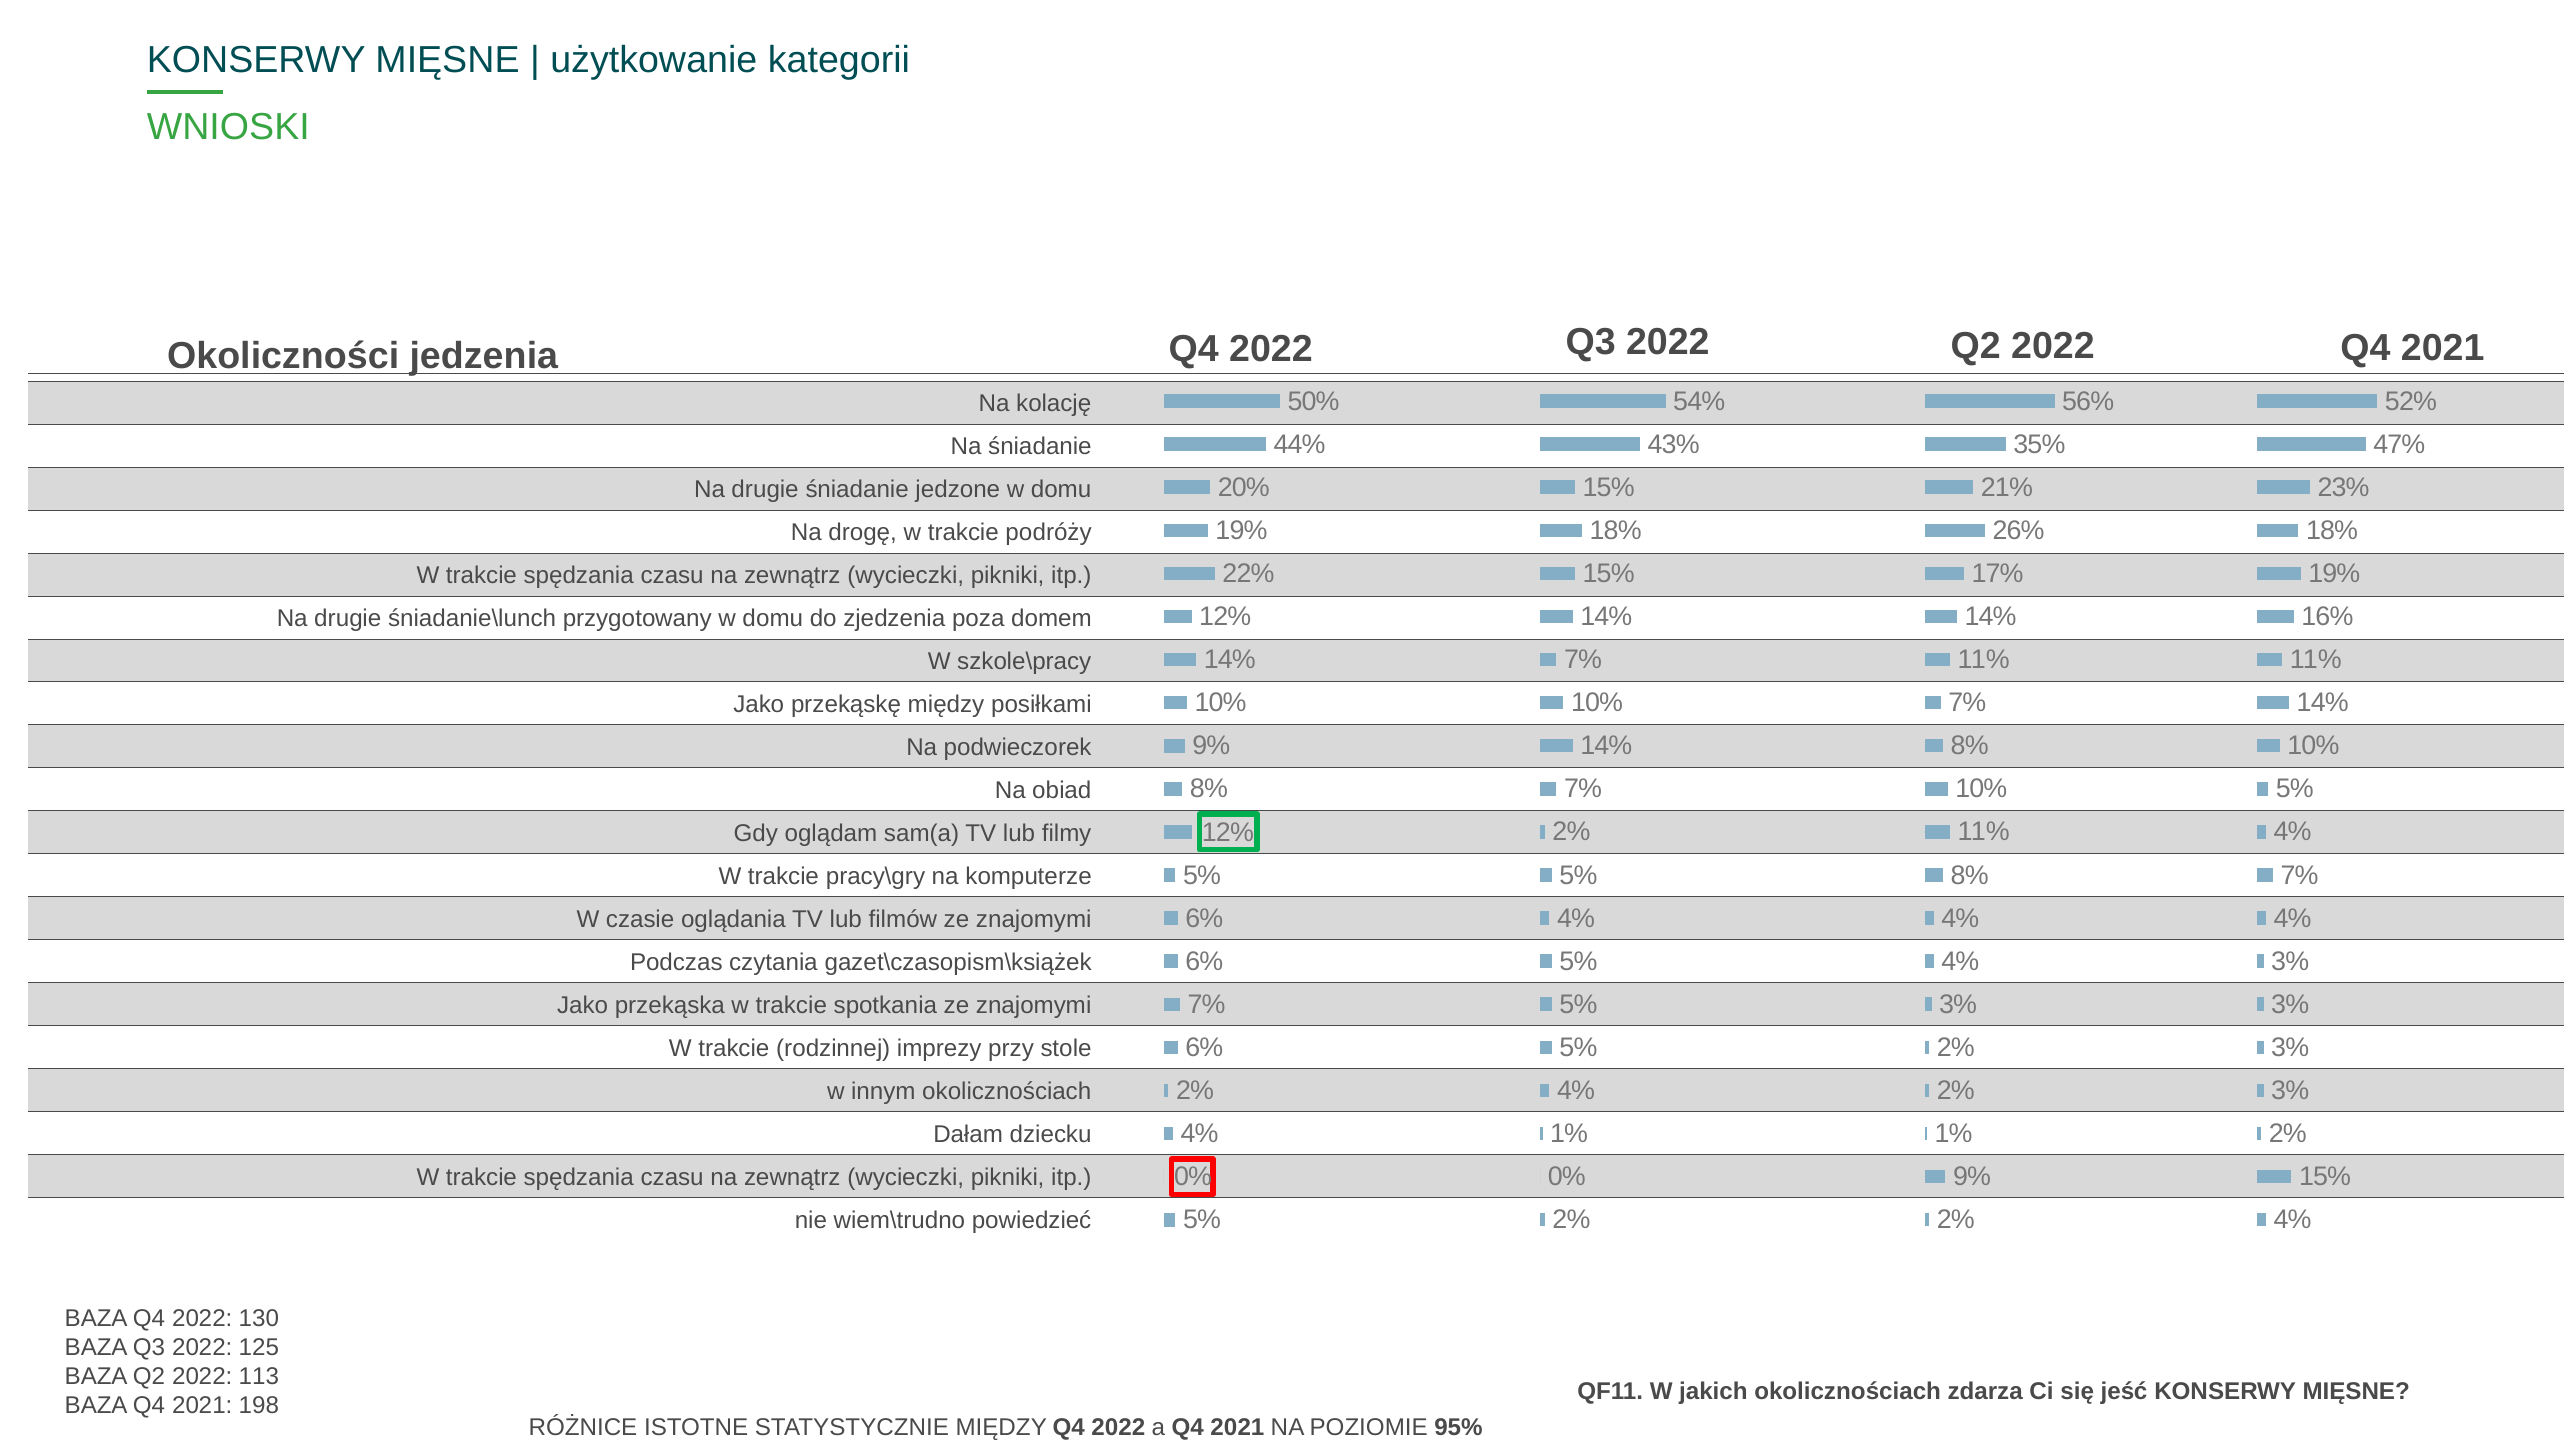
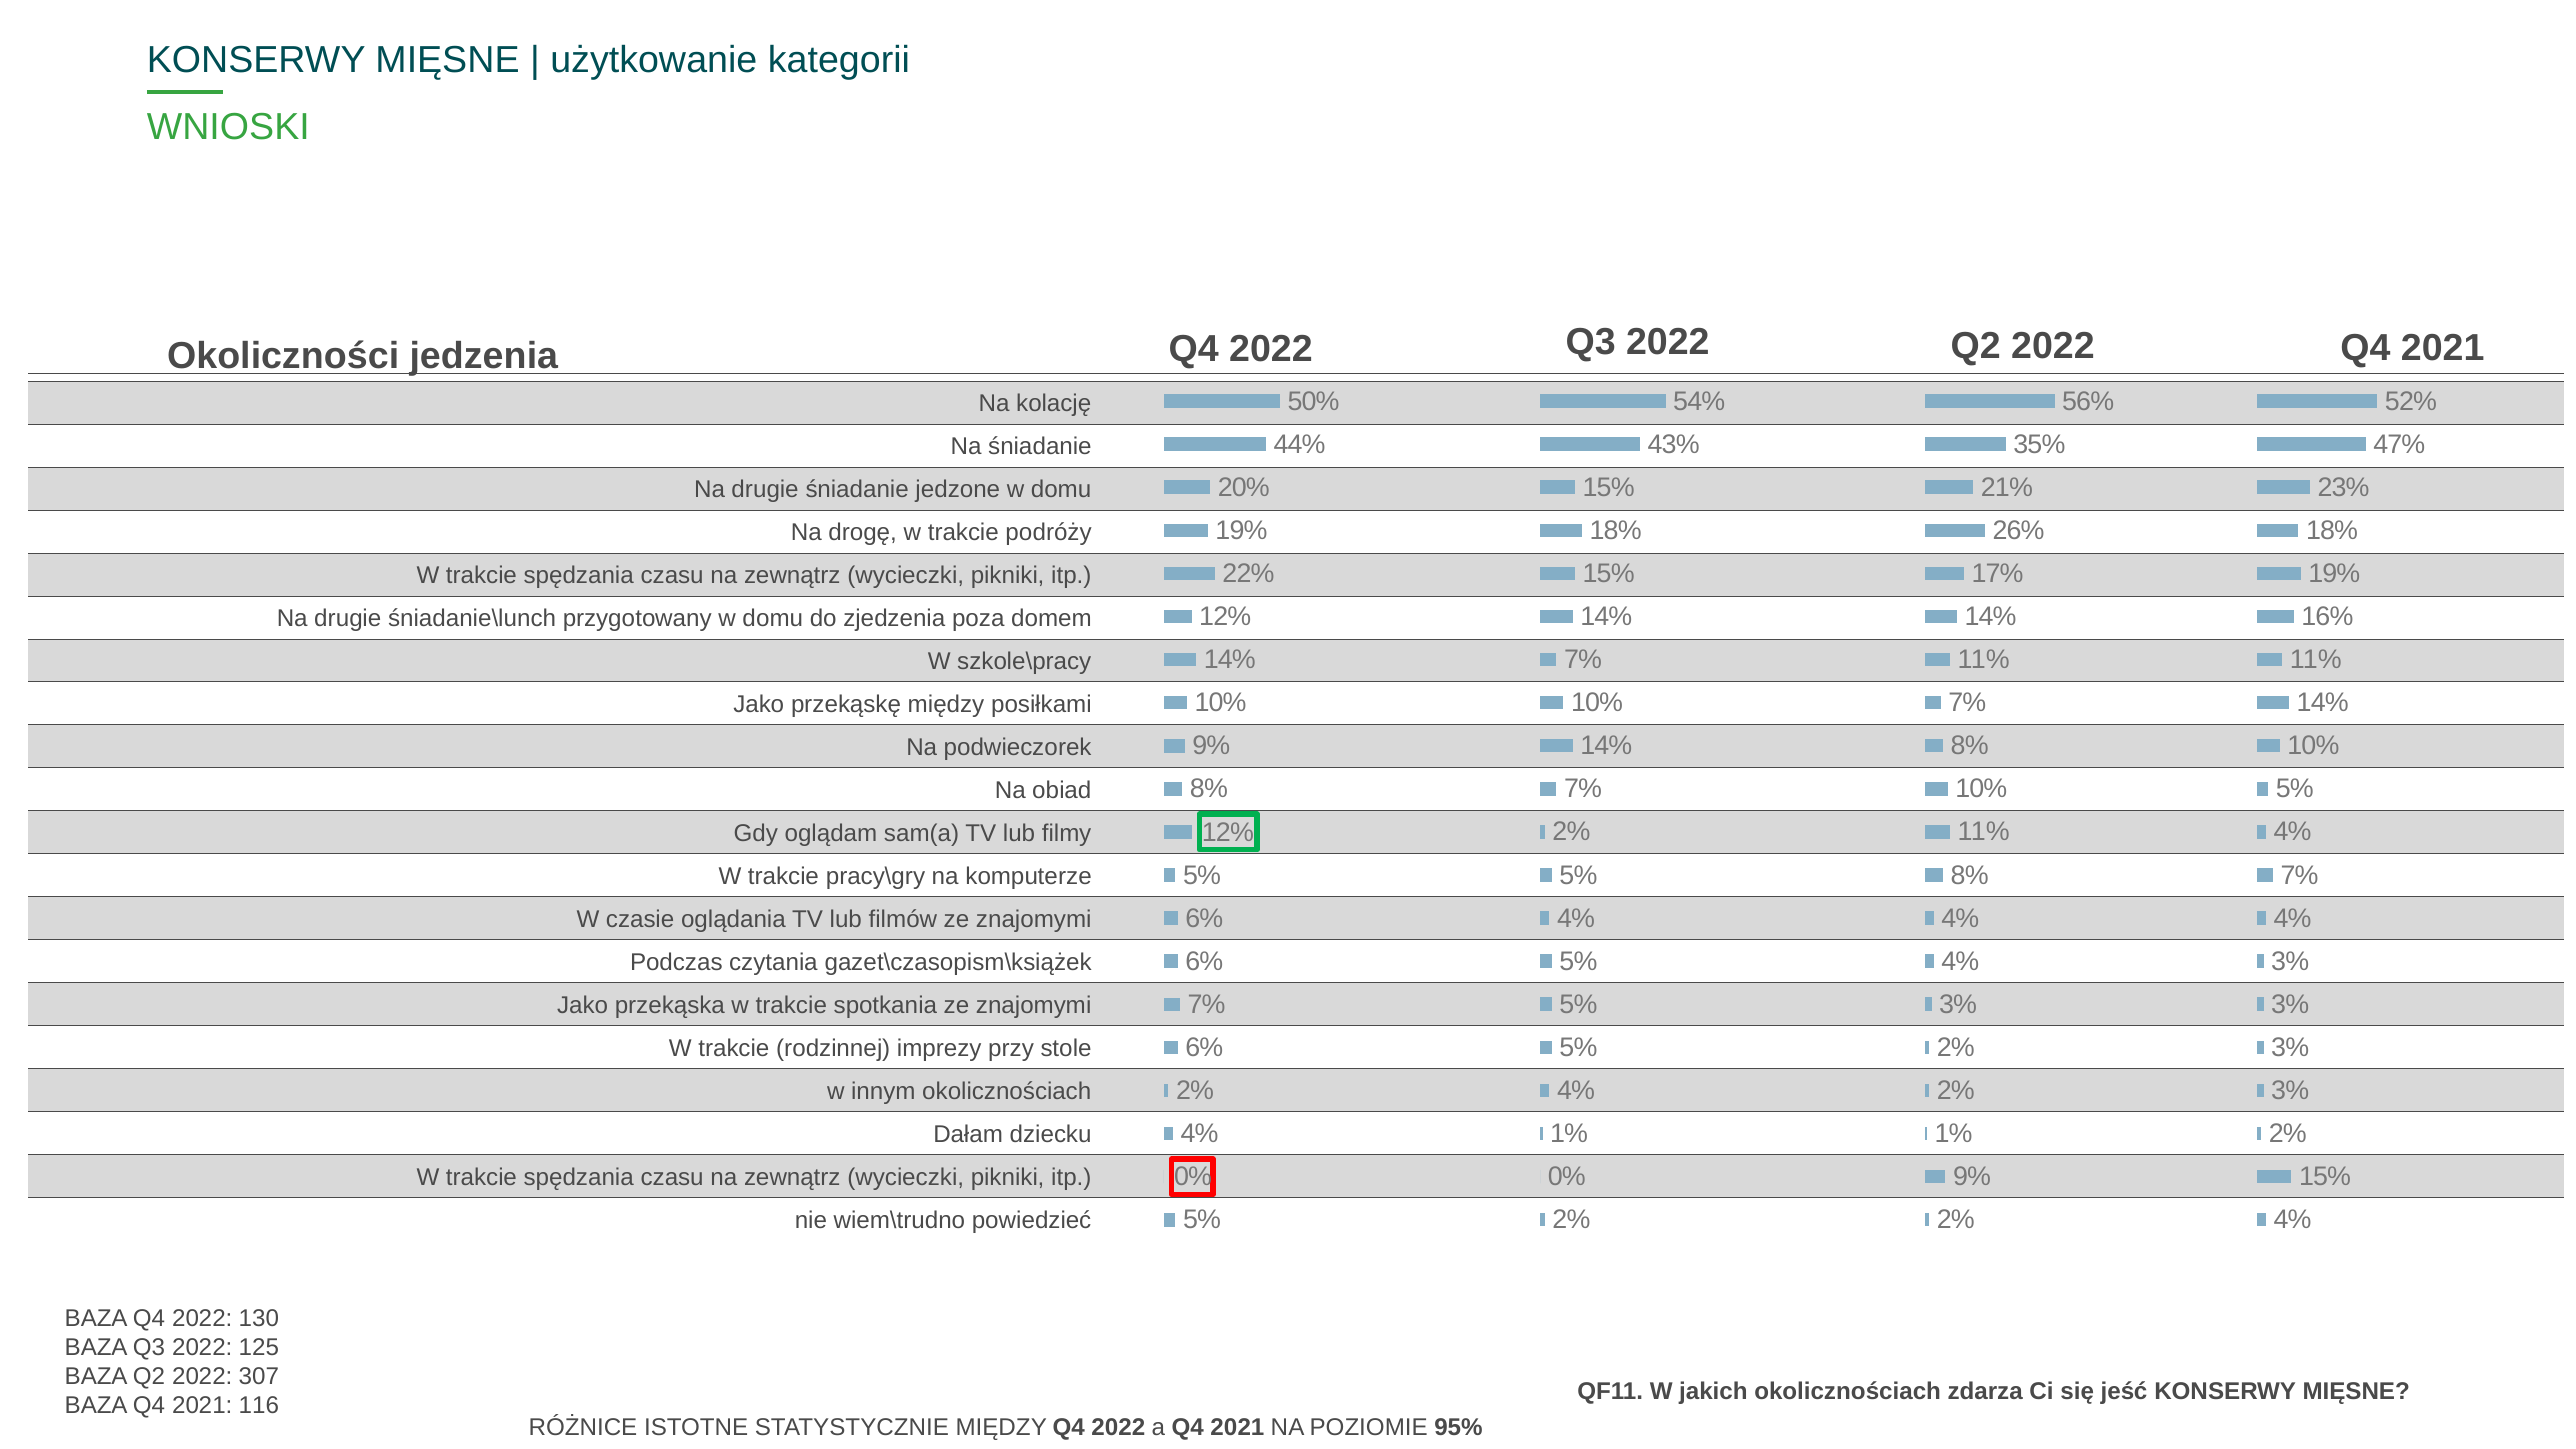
113: 113 -> 307
198: 198 -> 116
